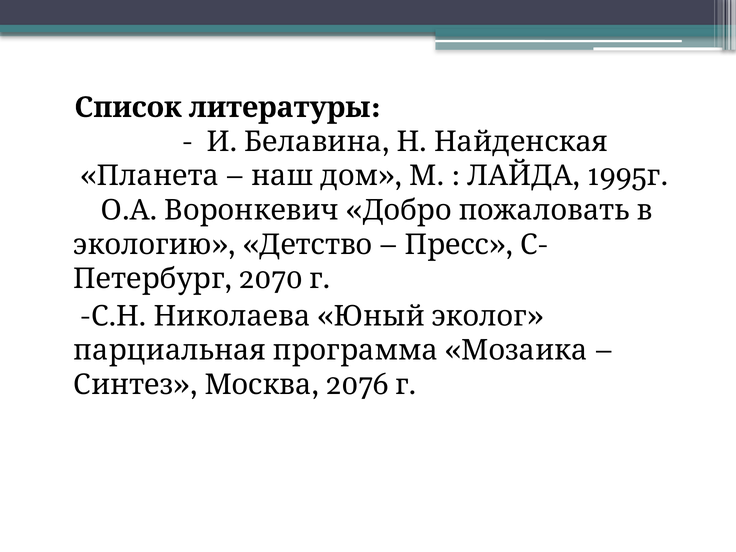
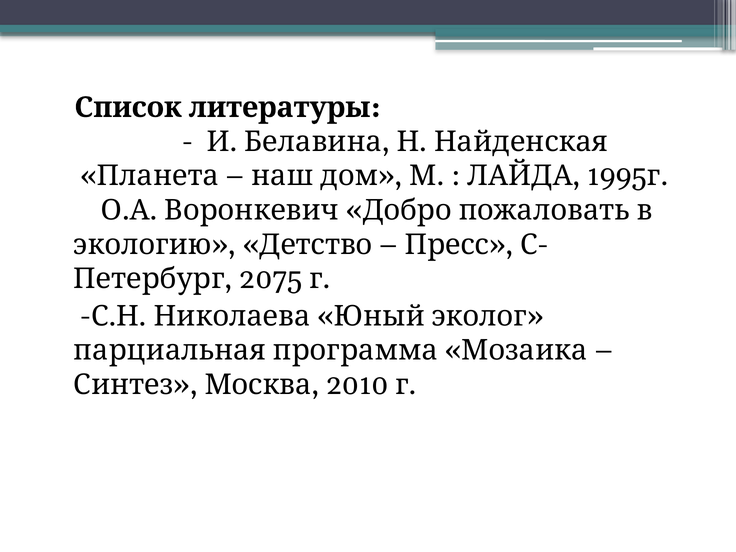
2070: 2070 -> 2075
2076: 2076 -> 2010
